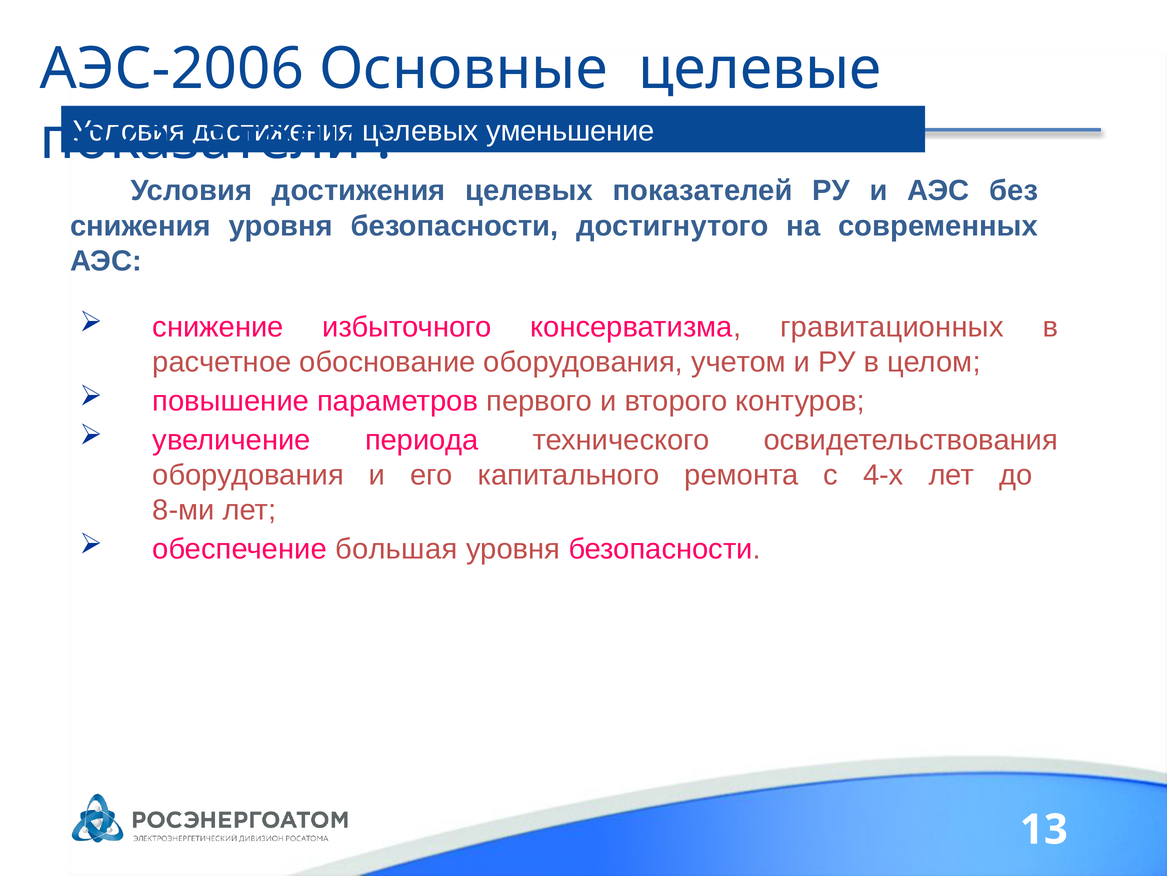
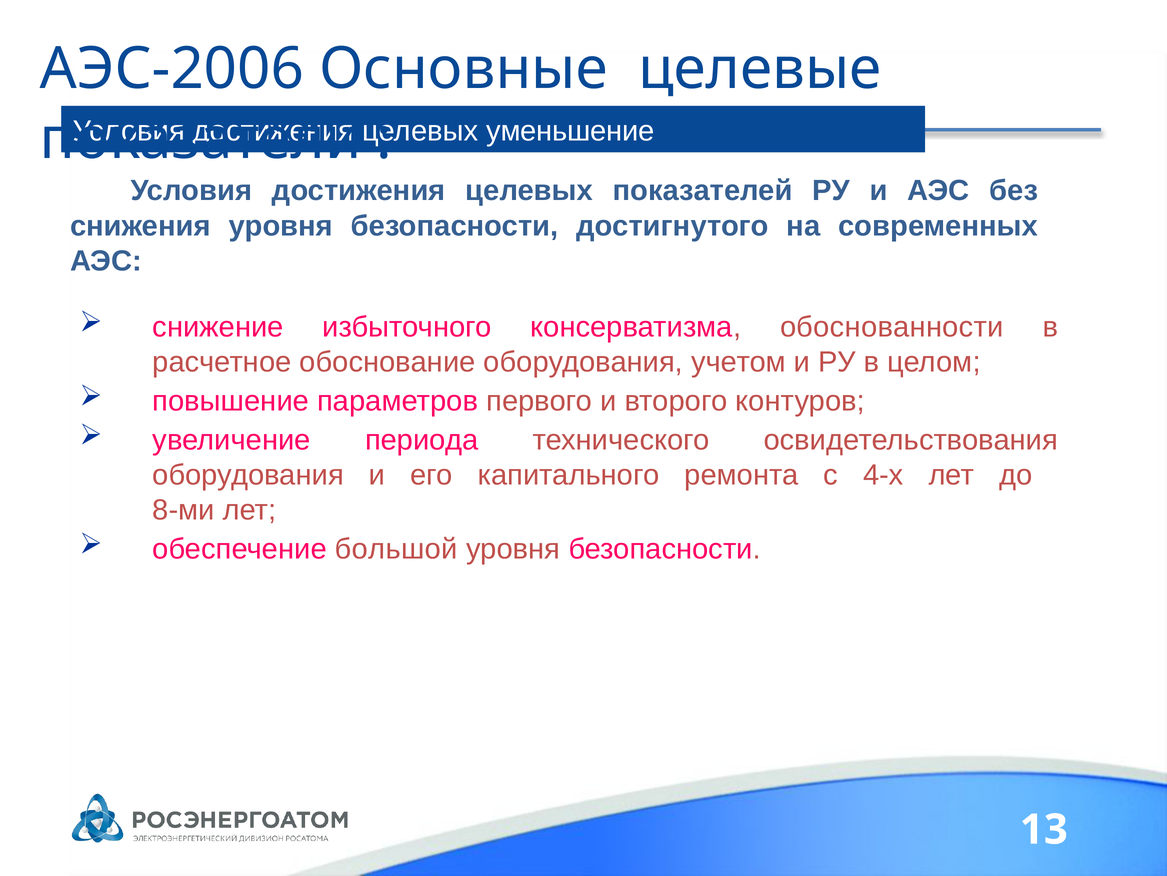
гравитационных: гравитационных -> обоснованности
большая: большая -> большой
